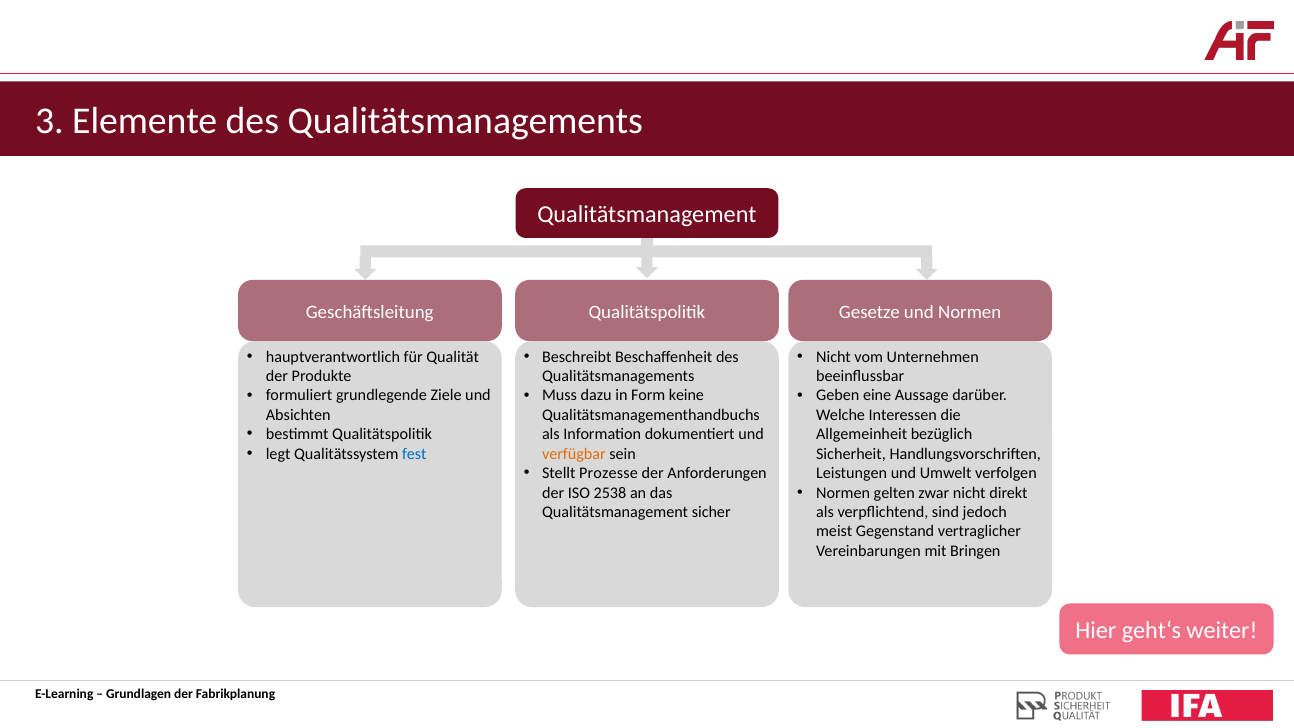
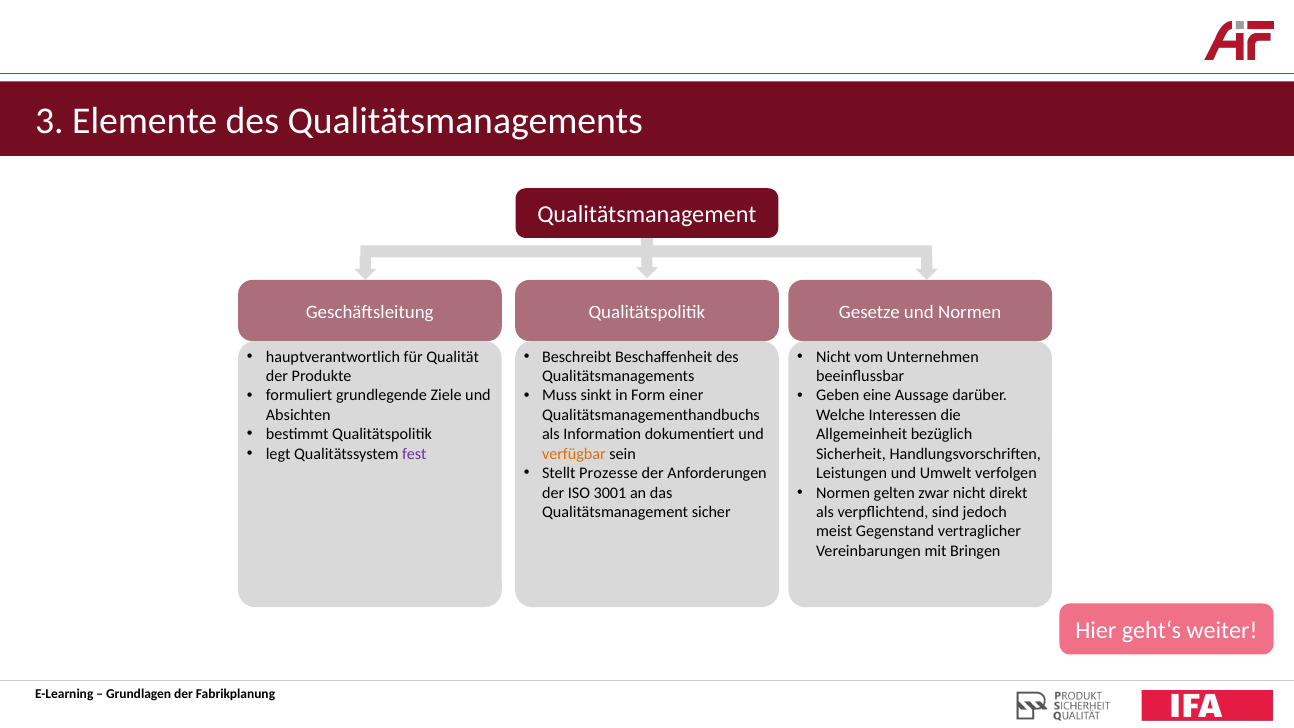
dazu: dazu -> sinkt
keine: keine -> einer
fest colour: blue -> purple
2538: 2538 -> 3001
